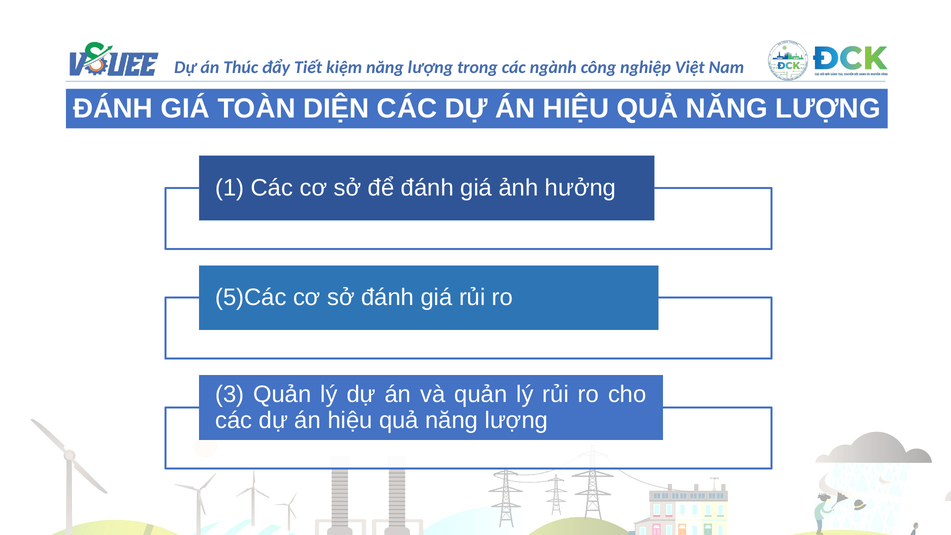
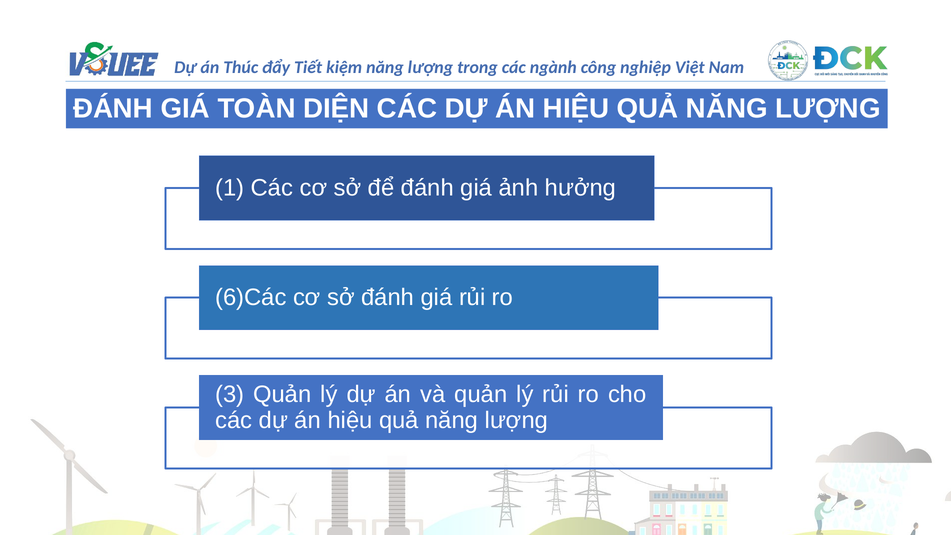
5)Các: 5)Các -> 6)Các
